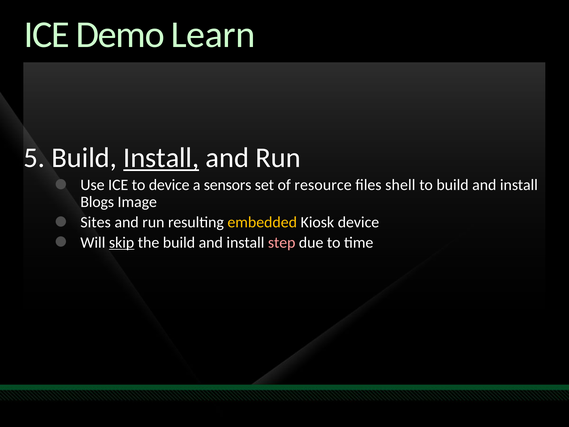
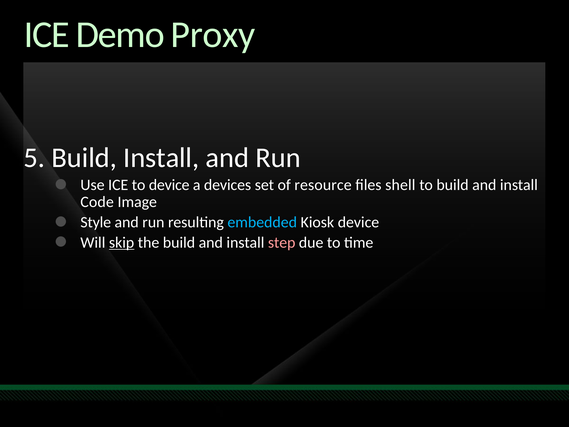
Learn: Learn -> Proxy
Install at (161, 158) underline: present -> none
sensors: sensors -> devices
Blogs: Blogs -> Code
Sites: Sites -> Style
embedded colour: yellow -> light blue
